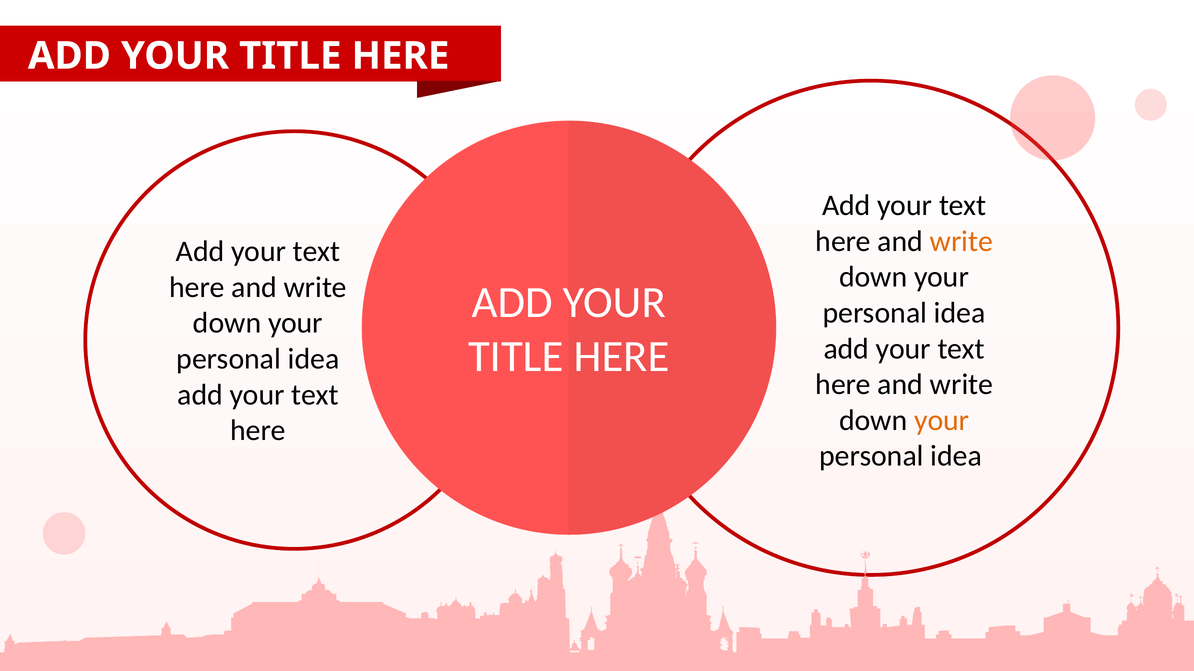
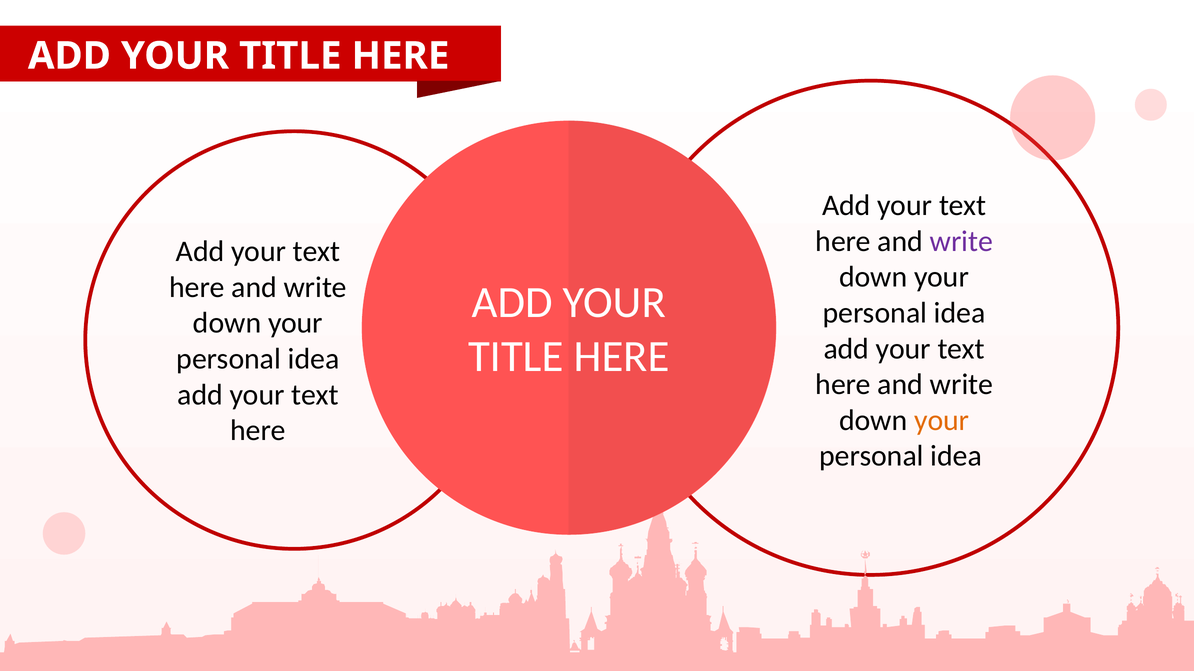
write at (961, 242) colour: orange -> purple
